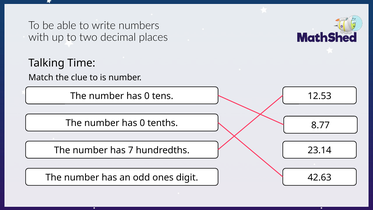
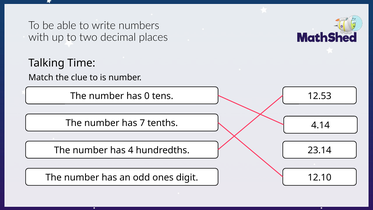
0 at (142, 123): 0 -> 7
8.77: 8.77 -> 4.14
7: 7 -> 4
42.63: 42.63 -> 12.10
